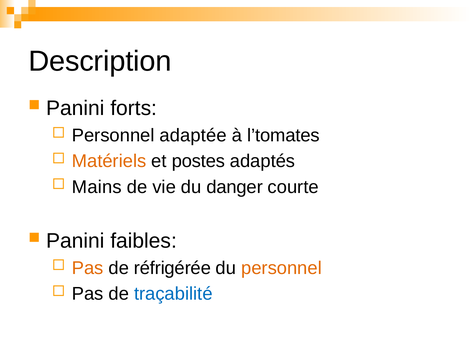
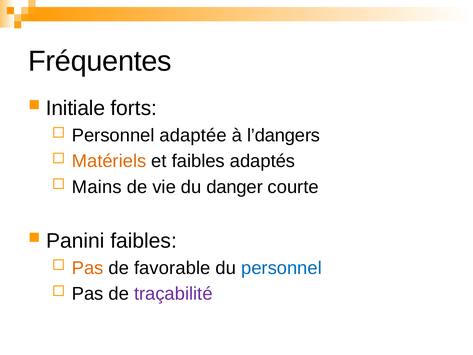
Description: Description -> Fréquentes
Panini at (75, 108): Panini -> Initiale
l’tomates: l’tomates -> l’dangers
et postes: postes -> faibles
réfrigérée: réfrigérée -> favorable
personnel at (281, 268) colour: orange -> blue
traçabilité colour: blue -> purple
